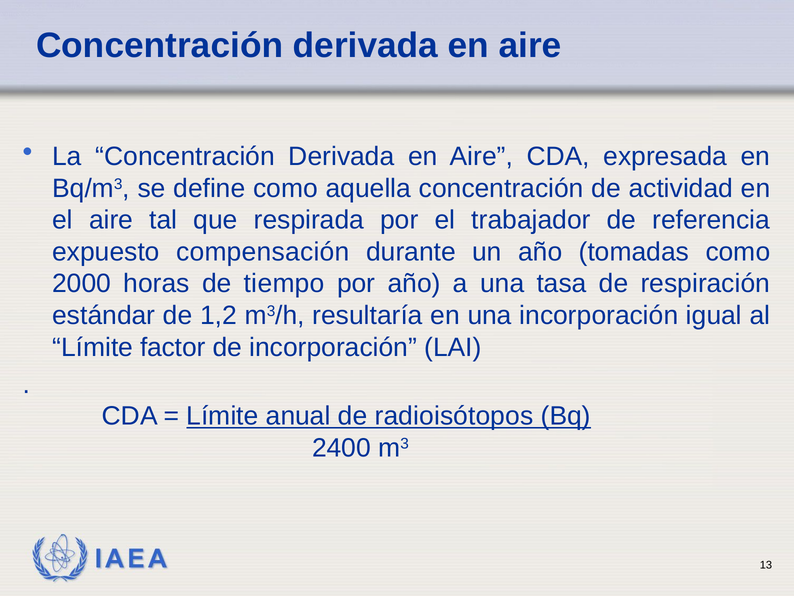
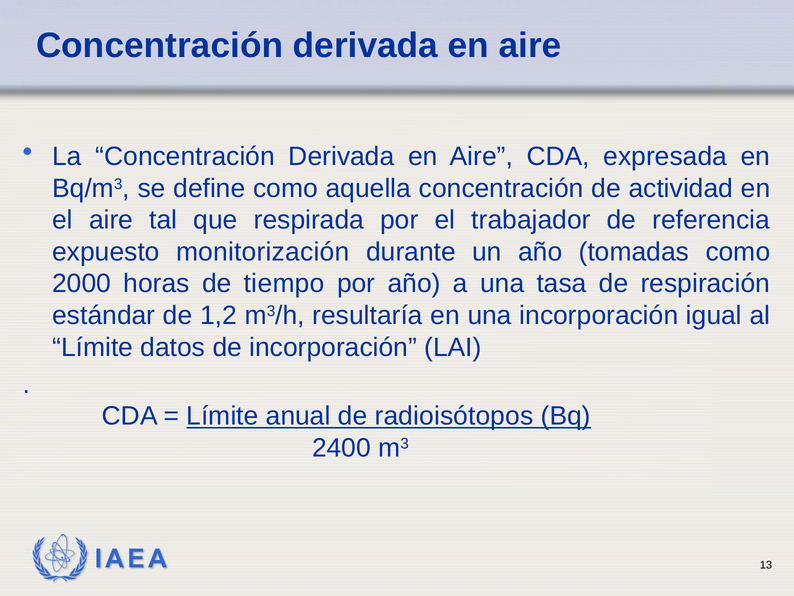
compensación: compensación -> monitorización
factor: factor -> datos
